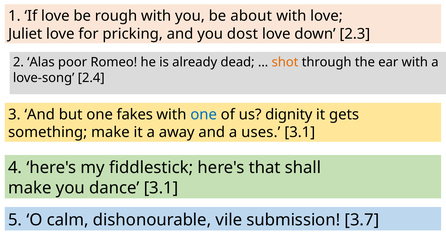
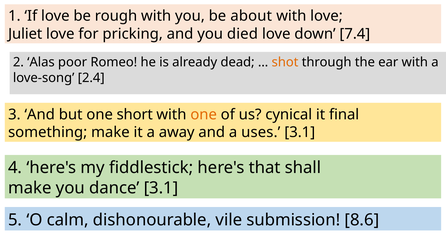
dost: dost -> died
2.3: 2.3 -> 7.4
fakes: fakes -> short
one at (204, 114) colour: blue -> orange
dignity: dignity -> cynical
gets: gets -> final
3.7: 3.7 -> 8.6
